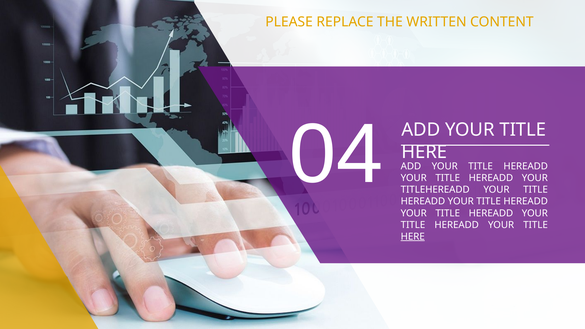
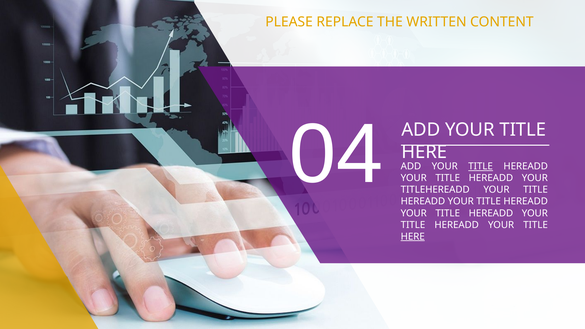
TITLE at (481, 166) underline: none -> present
